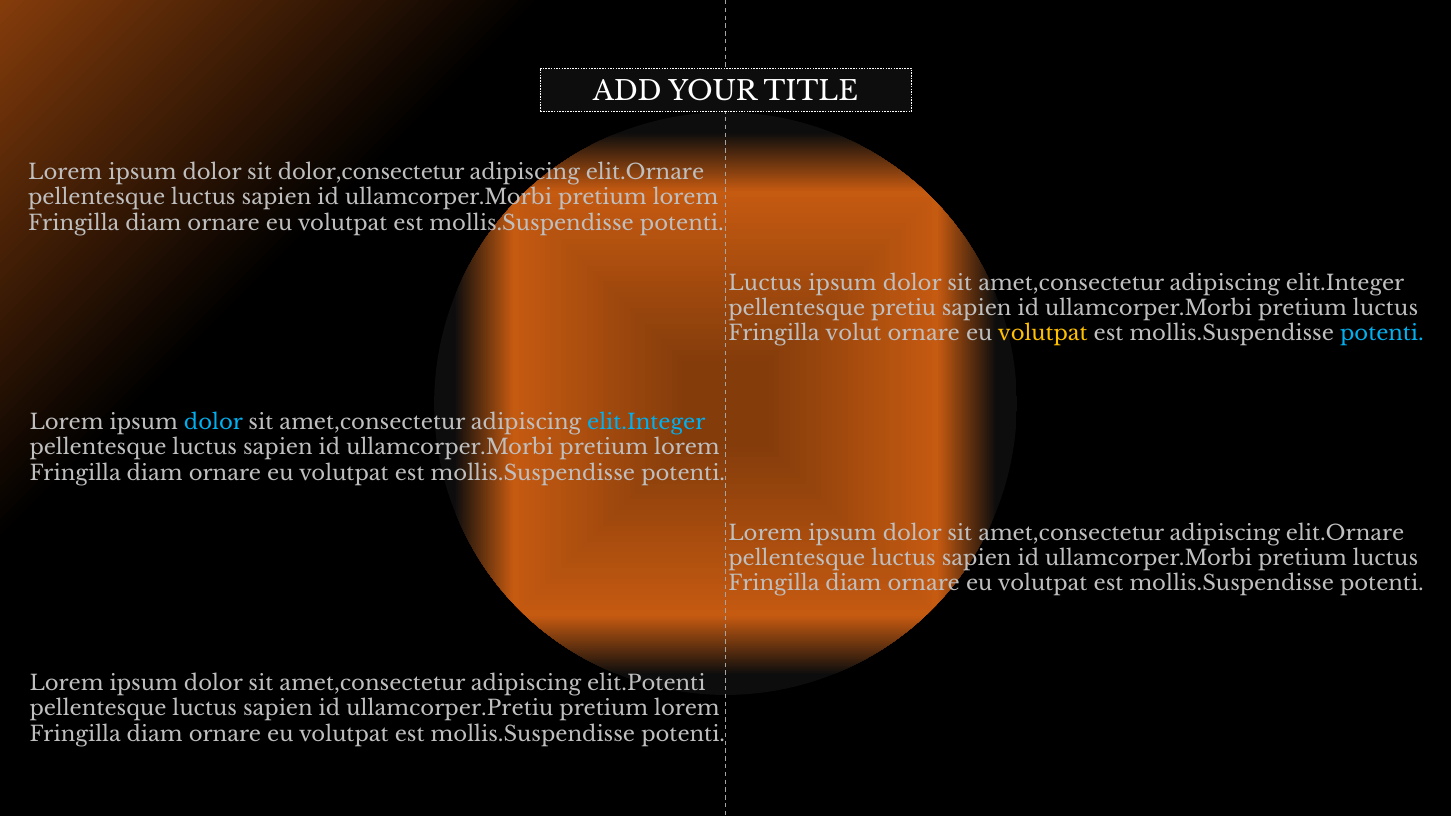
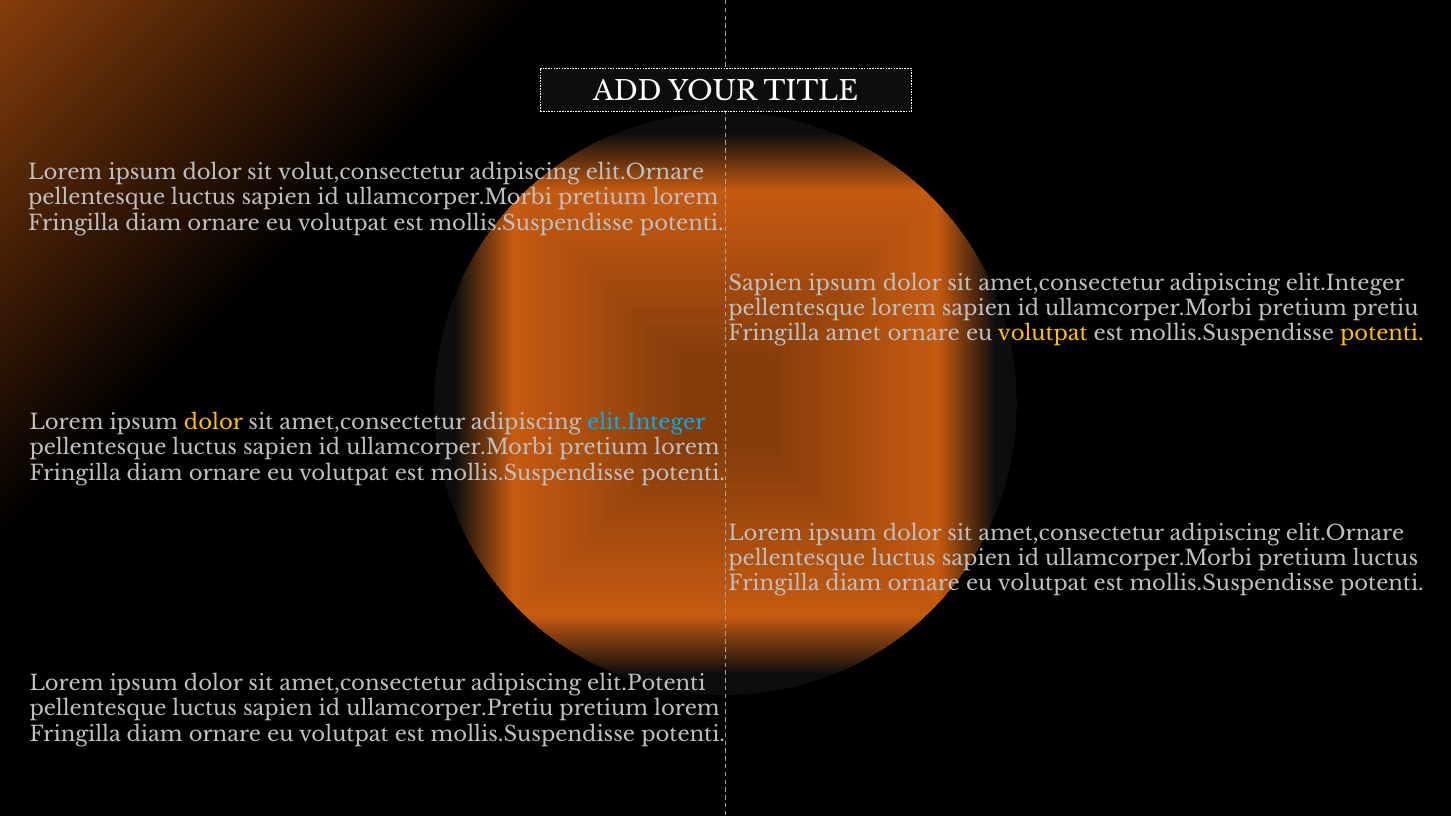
dolor,consectetur: dolor,consectetur -> volut,consectetur
Luctus at (765, 283): Luctus -> Sapien
pellentesque pretiu: pretiu -> lorem
luctus at (1386, 309): luctus -> pretiu
volut: volut -> amet
potenti at (1382, 334) colour: light blue -> yellow
dolor at (213, 422) colour: light blue -> yellow
